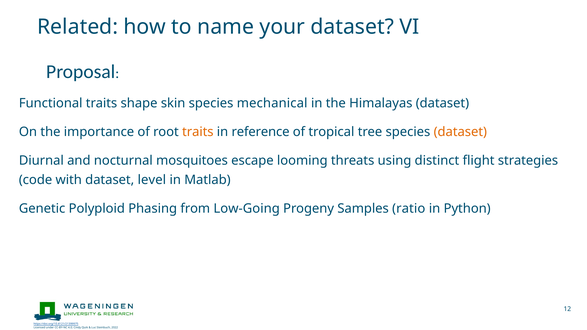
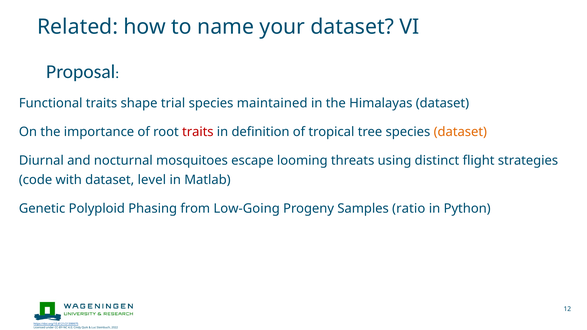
skin: skin -> trial
mechanical: mechanical -> maintained
traits at (198, 132) colour: orange -> red
reference: reference -> definition
